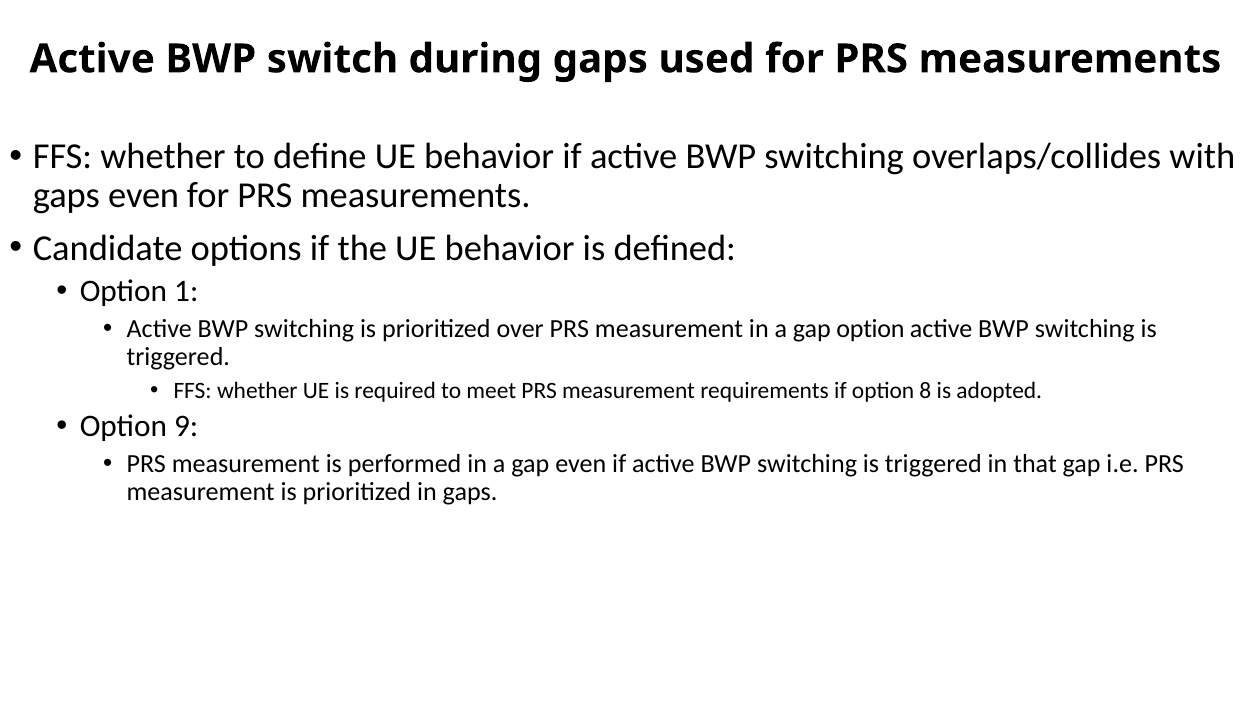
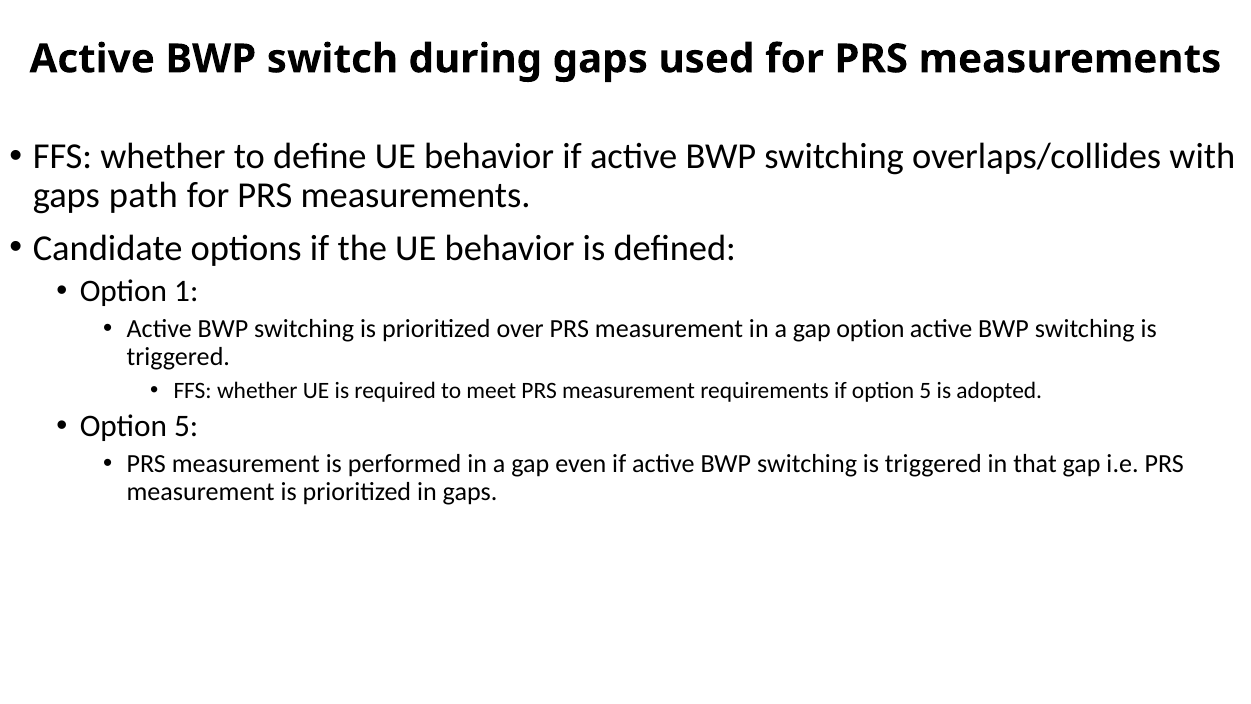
gaps even: even -> path
if option 8: 8 -> 5
9 at (186, 426): 9 -> 5
